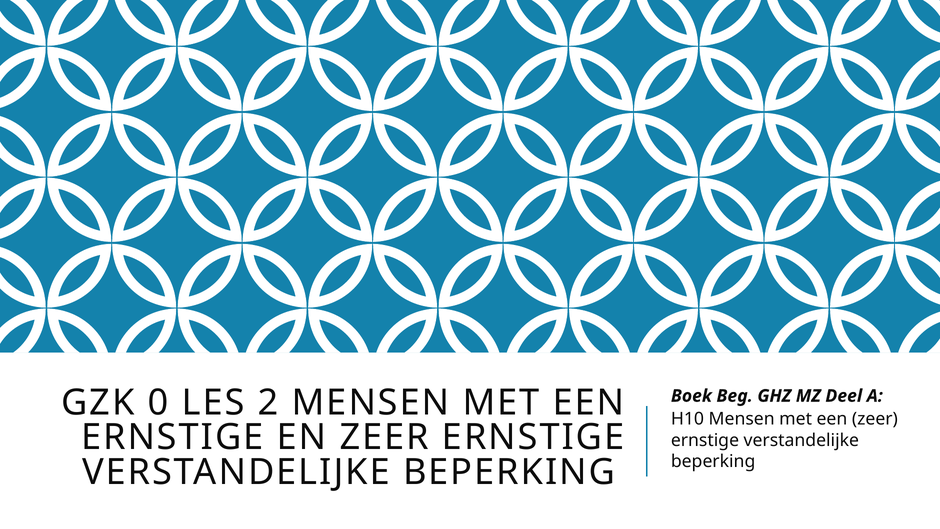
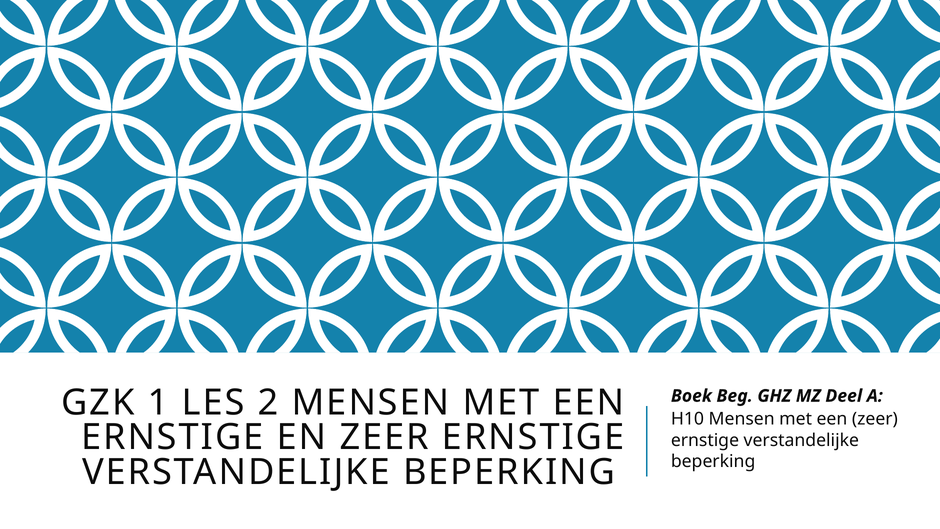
0: 0 -> 1
